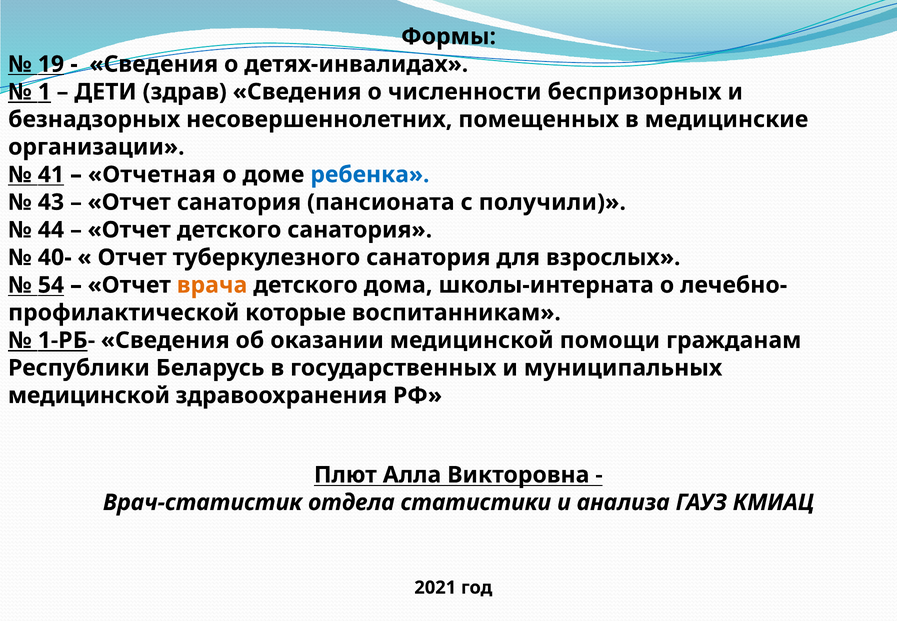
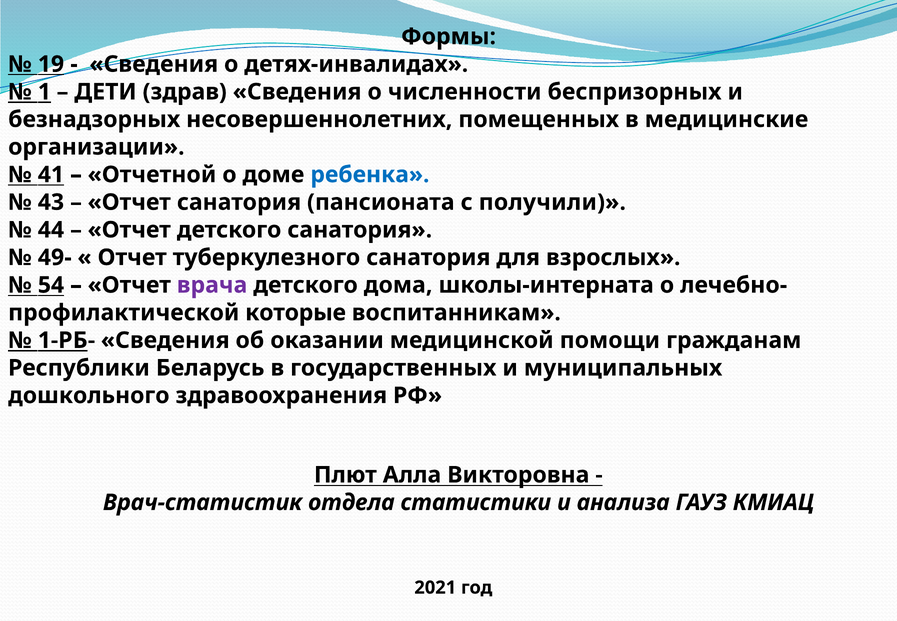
Отчетная: Отчетная -> Отчетной
40-: 40- -> 49-
врача colour: orange -> purple
медицинской at (89, 396): медицинской -> дошкольного
